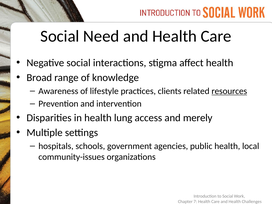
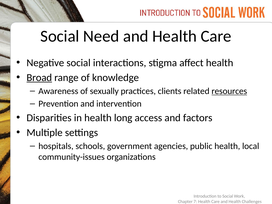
Broad underline: none -> present
lifestyle: lifestyle -> sexually
lung: lung -> long
merely: merely -> factors
